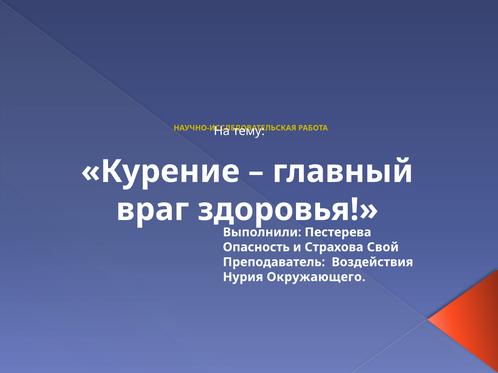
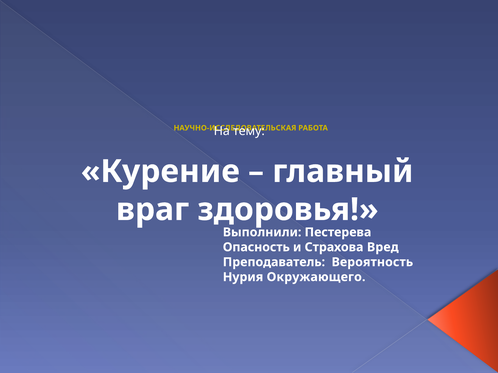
Свой: Свой -> Вред
Воздействия: Воздействия -> Вероятность
